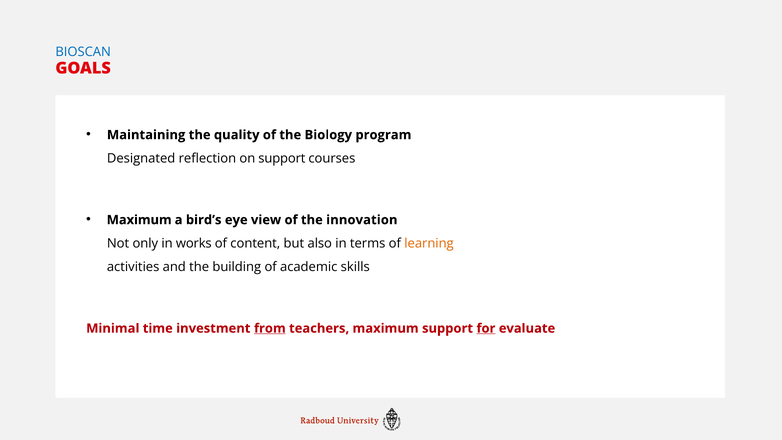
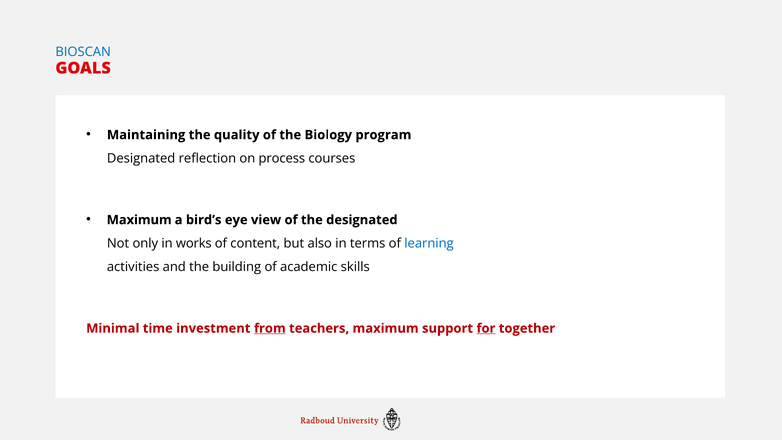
on support: support -> process
the innovation: innovation -> designated
learning colour: orange -> blue
evaluate: evaluate -> together
